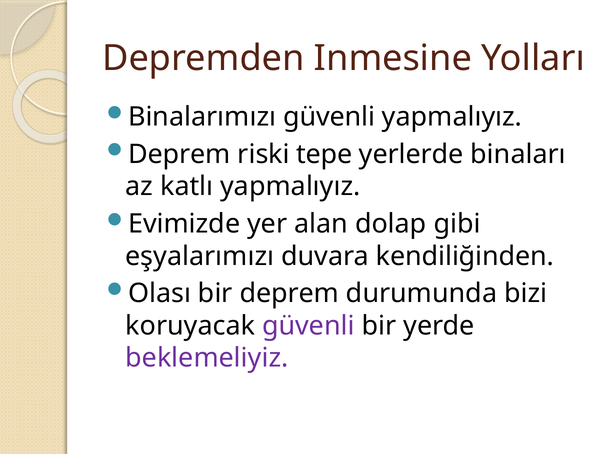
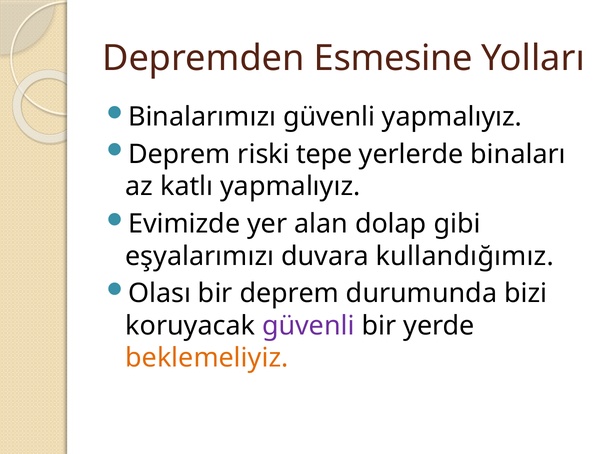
Inmesine: Inmesine -> Esmesine
kendiliğinden: kendiliğinden -> kullandığımız
beklemeliyiz colour: purple -> orange
